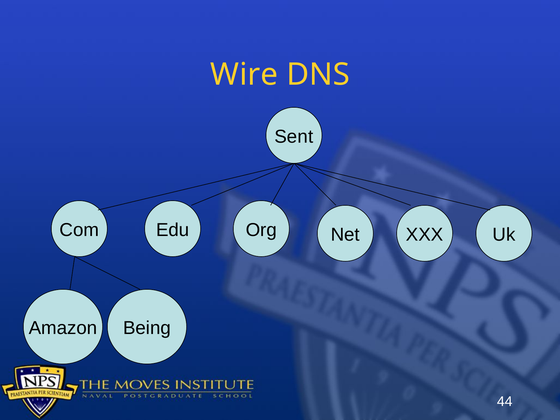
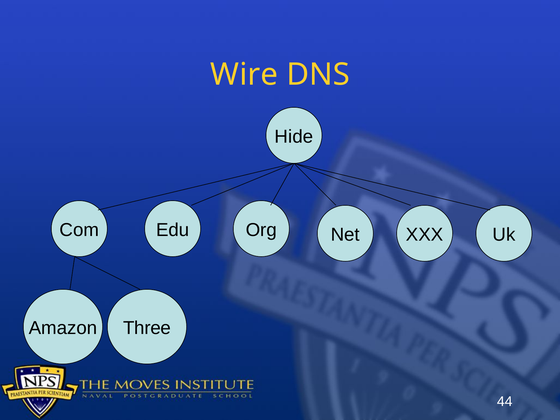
Sent: Sent -> Hide
Being: Being -> Three
